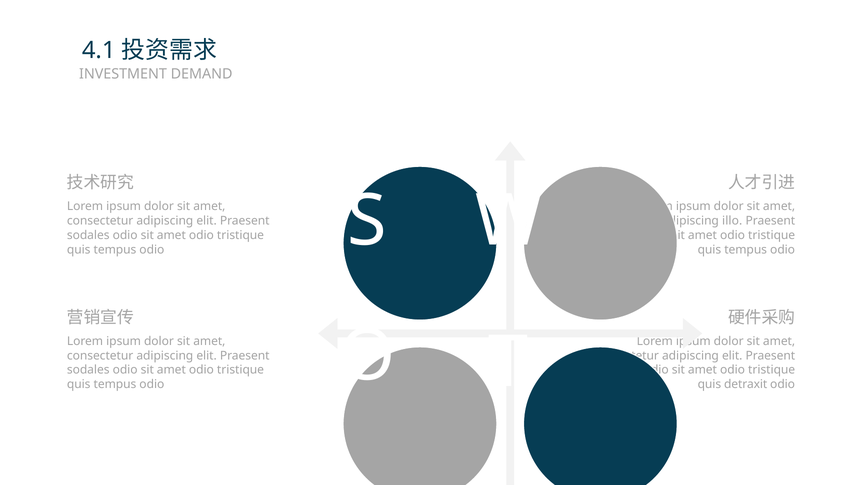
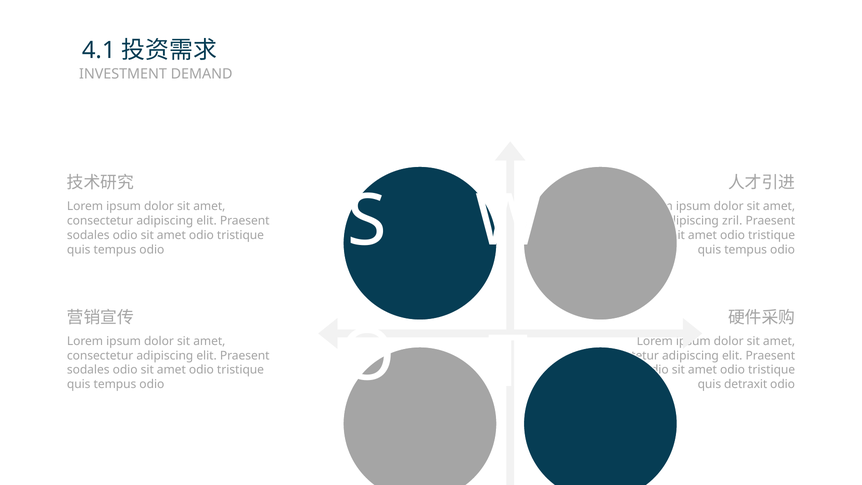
illo: illo -> zril
